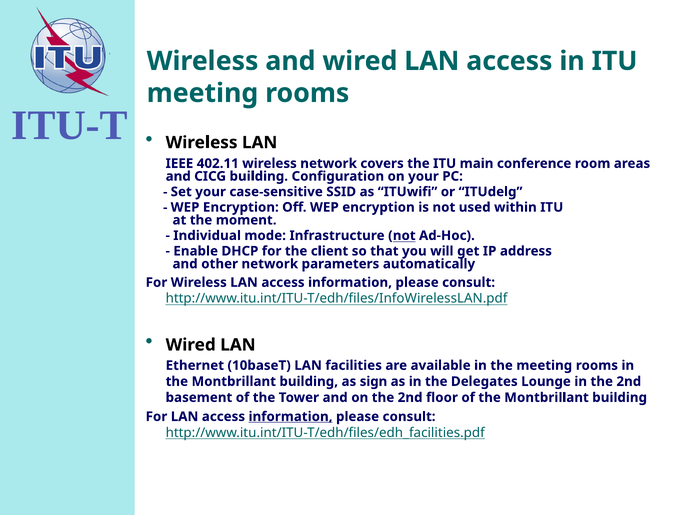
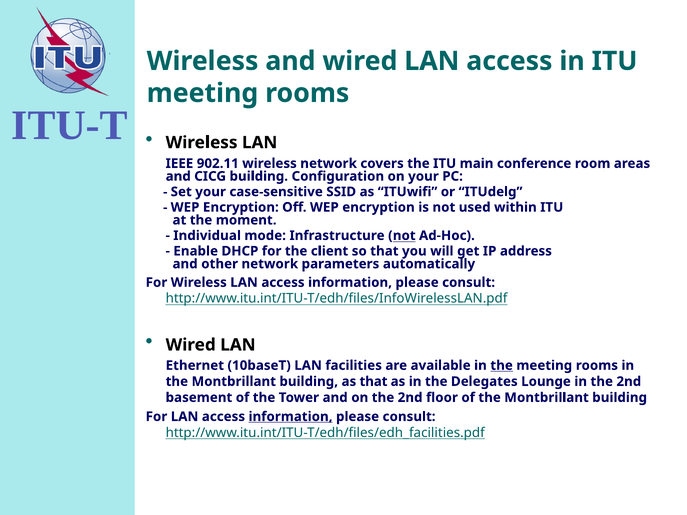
402.11: 402.11 -> 902.11
the at (502, 366) underline: none -> present
as sign: sign -> that
